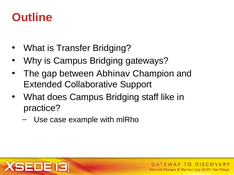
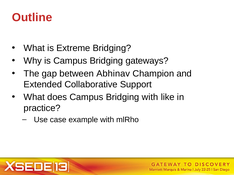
Transfer: Transfer -> Extreme
Bridging staff: staff -> with
